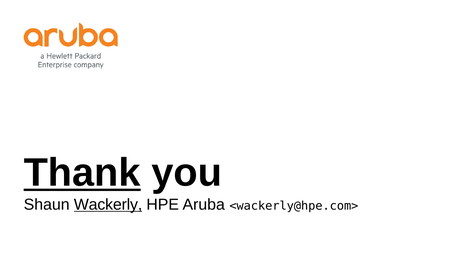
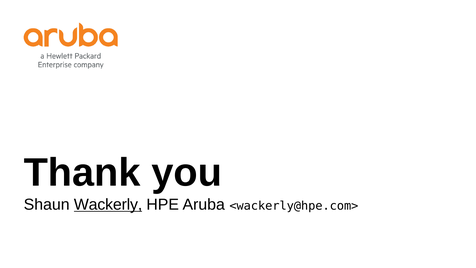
Thank underline: present -> none
